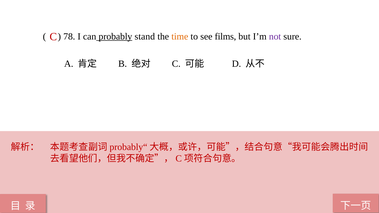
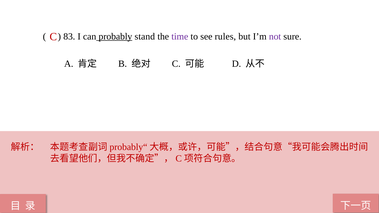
78: 78 -> 83
time colour: orange -> purple
films: films -> rules
